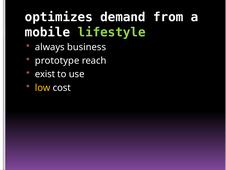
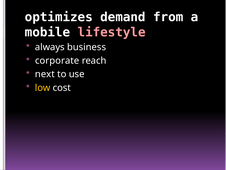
lifestyle colour: light green -> pink
prototype: prototype -> corporate
exist: exist -> next
